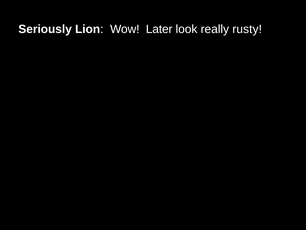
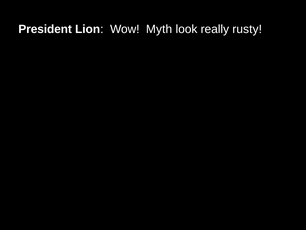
Seriously: Seriously -> President
Later: Later -> Myth
